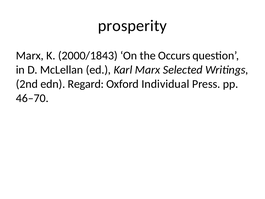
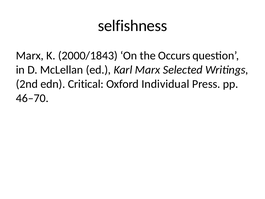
prosperity: prosperity -> selfishness
Regard: Regard -> Critical
